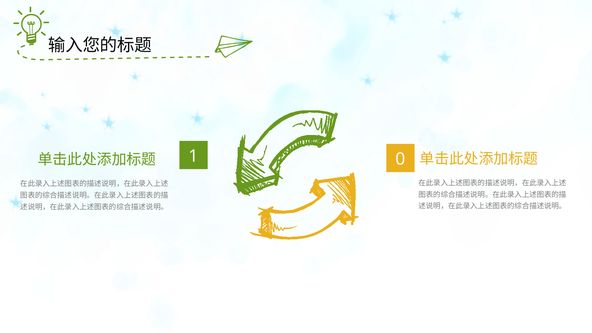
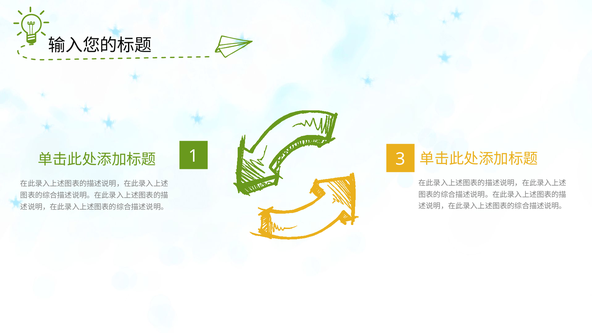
0: 0 -> 3
